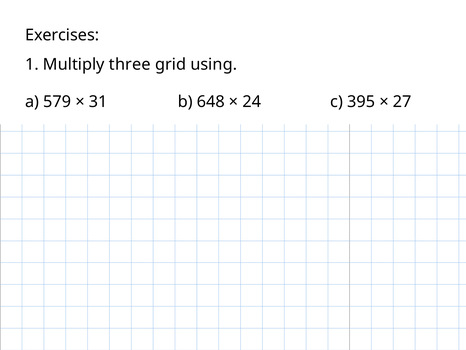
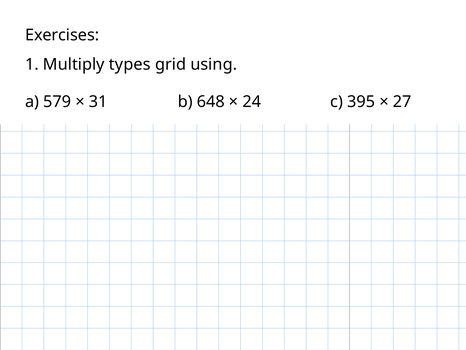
three: three -> types
